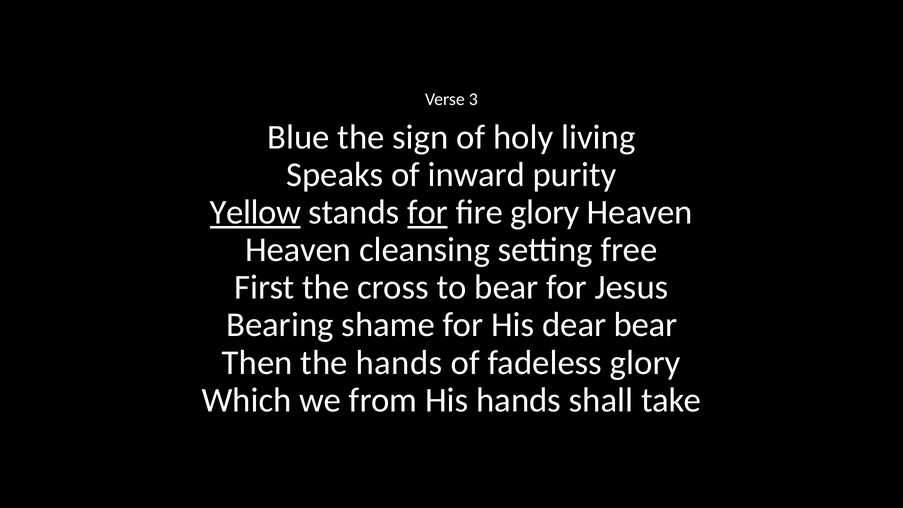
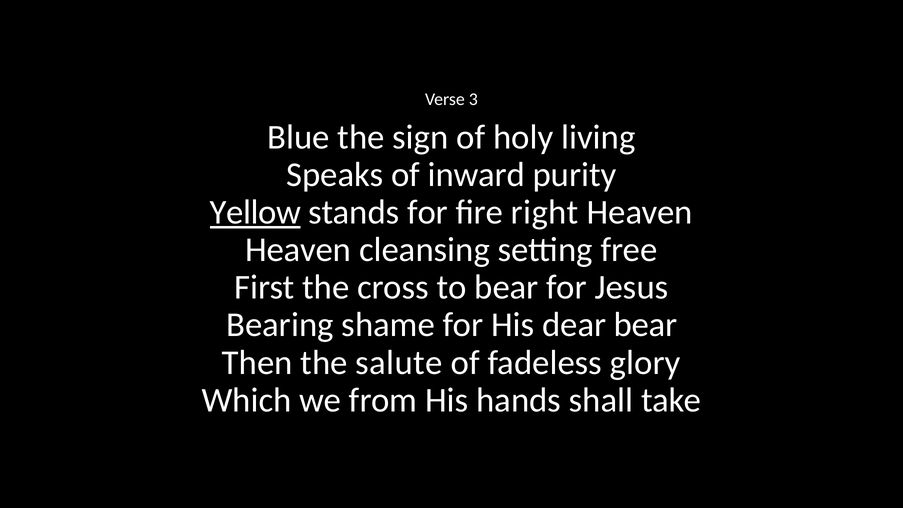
for at (428, 212) underline: present -> none
fire glory: glory -> right
the hands: hands -> salute
